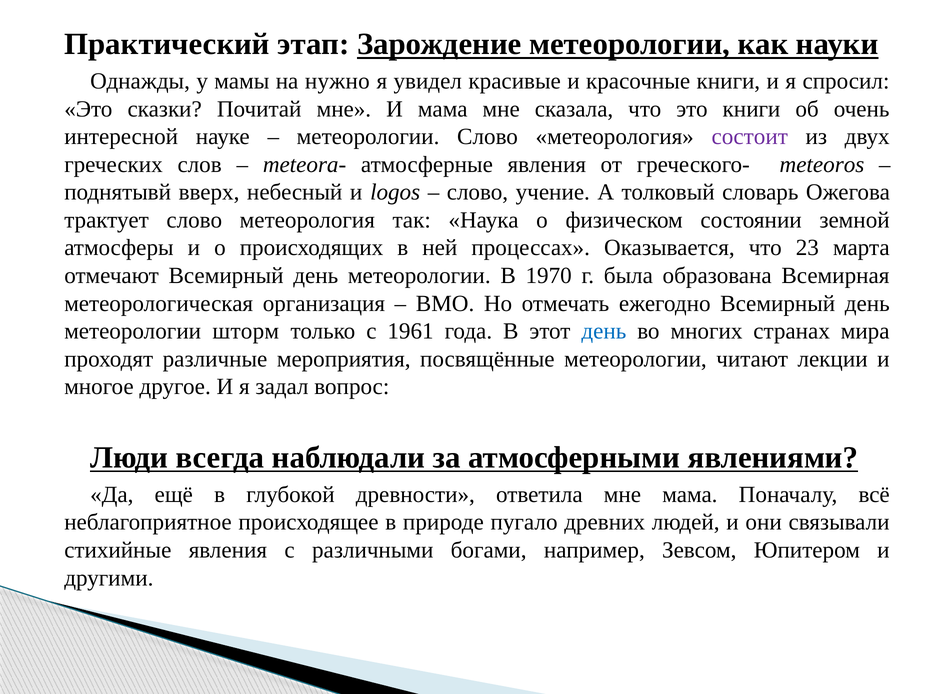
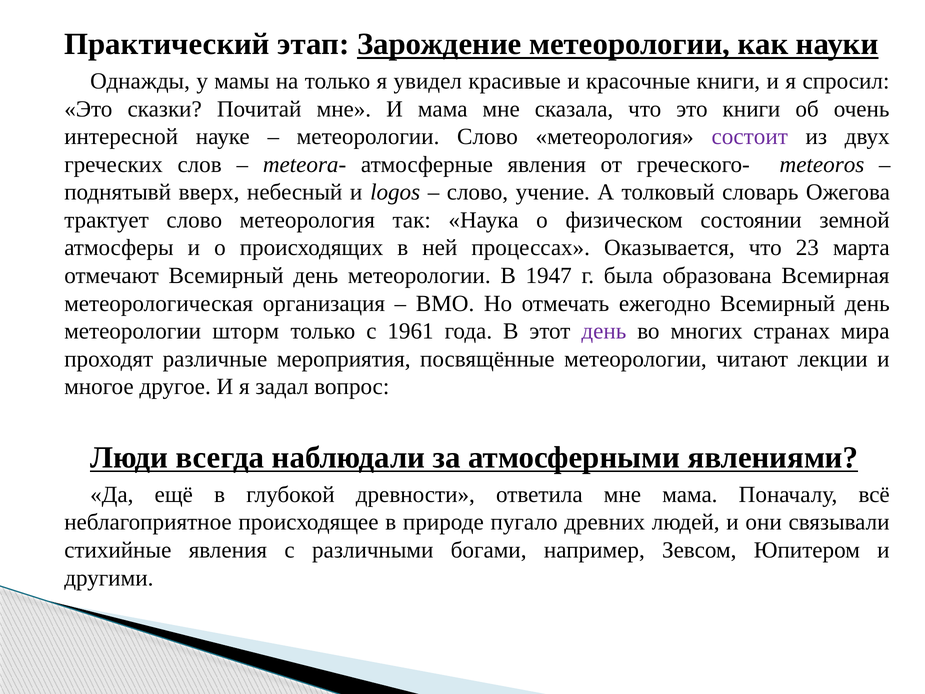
на нужно: нужно -> только
1970: 1970 -> 1947
день at (604, 331) colour: blue -> purple
